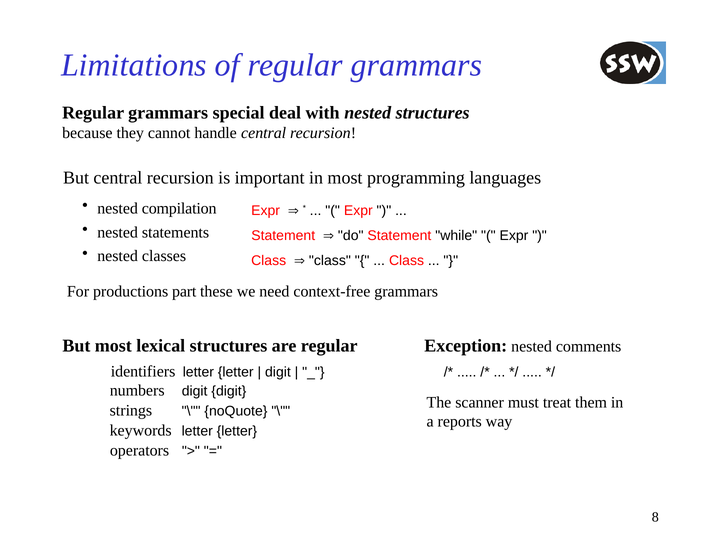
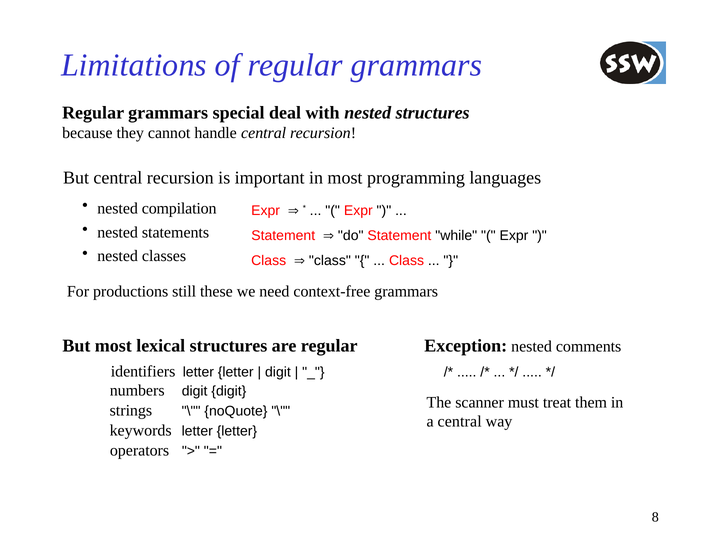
part: part -> still
a reports: reports -> central
